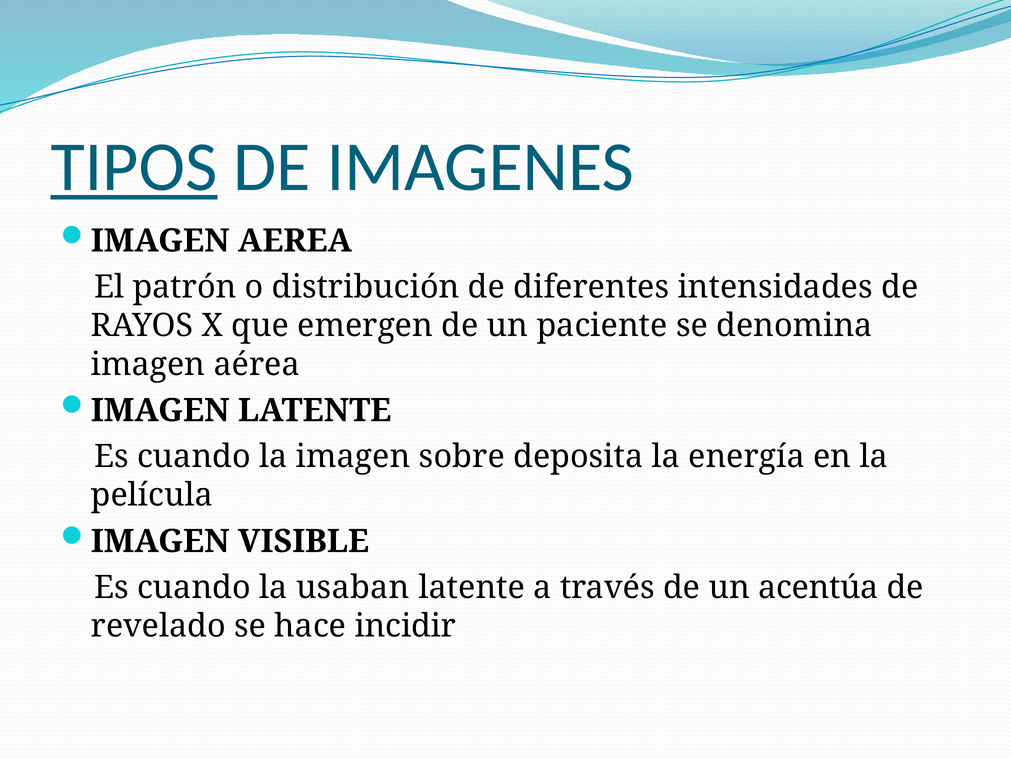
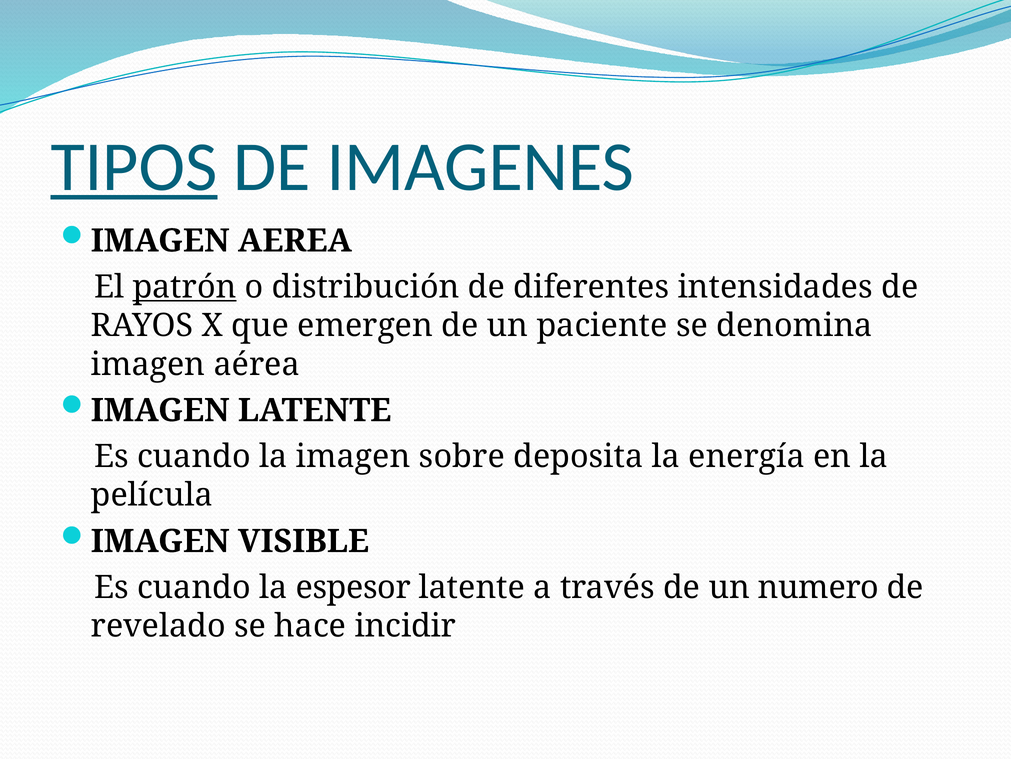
patrón underline: none -> present
usaban: usaban -> espesor
acentúa: acentúa -> numero
